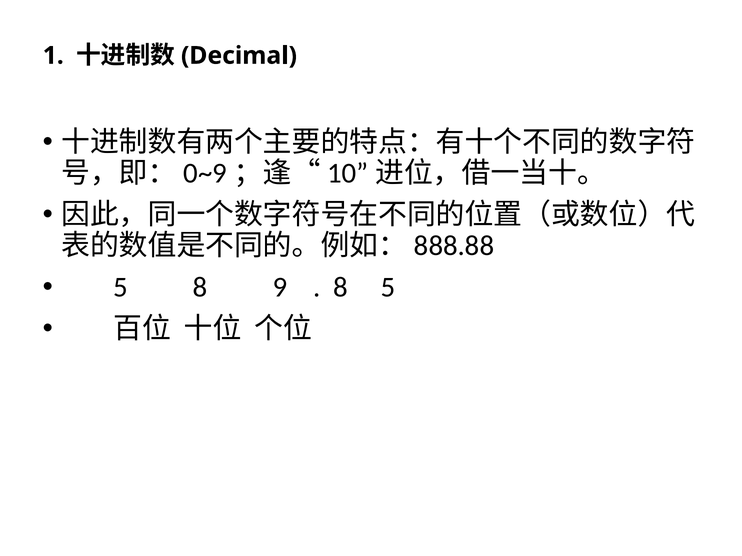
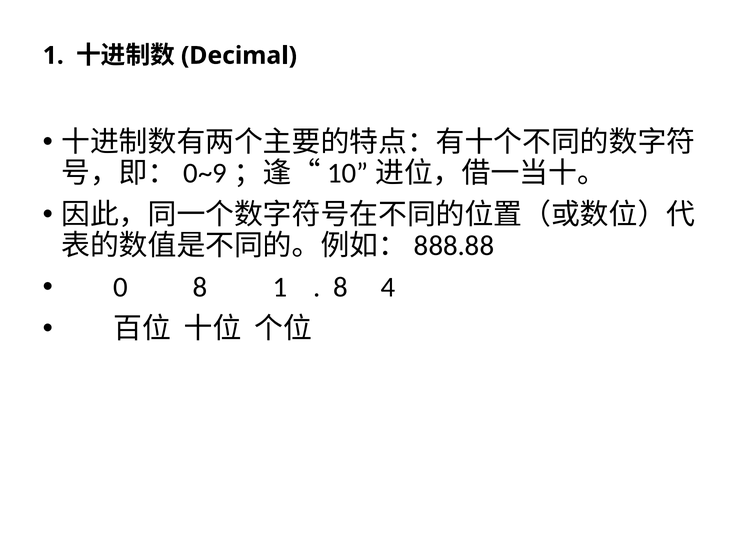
5 at (121, 288): 5 -> 0
8 9: 9 -> 1
8 5: 5 -> 4
